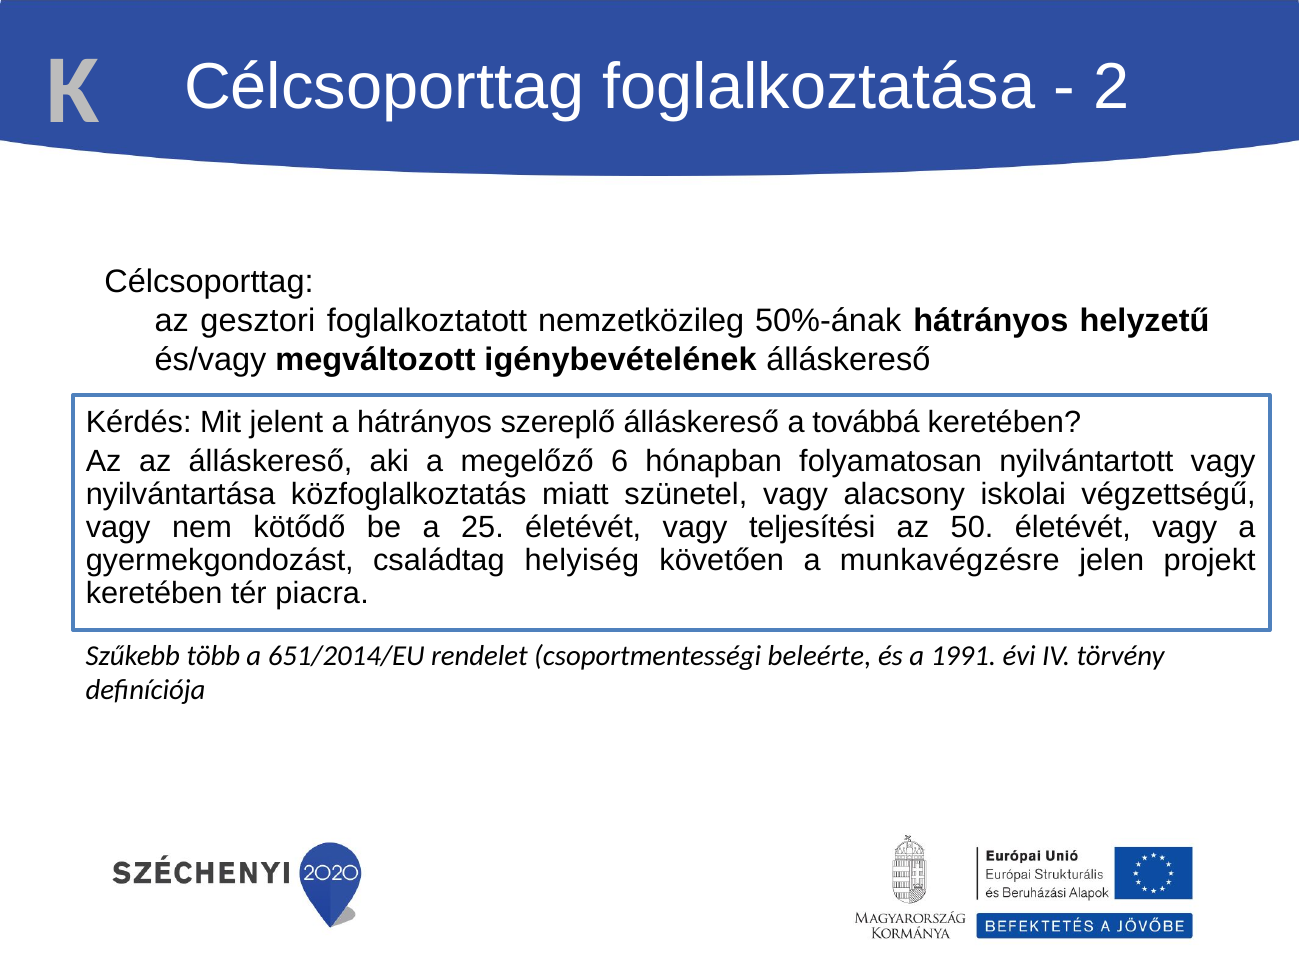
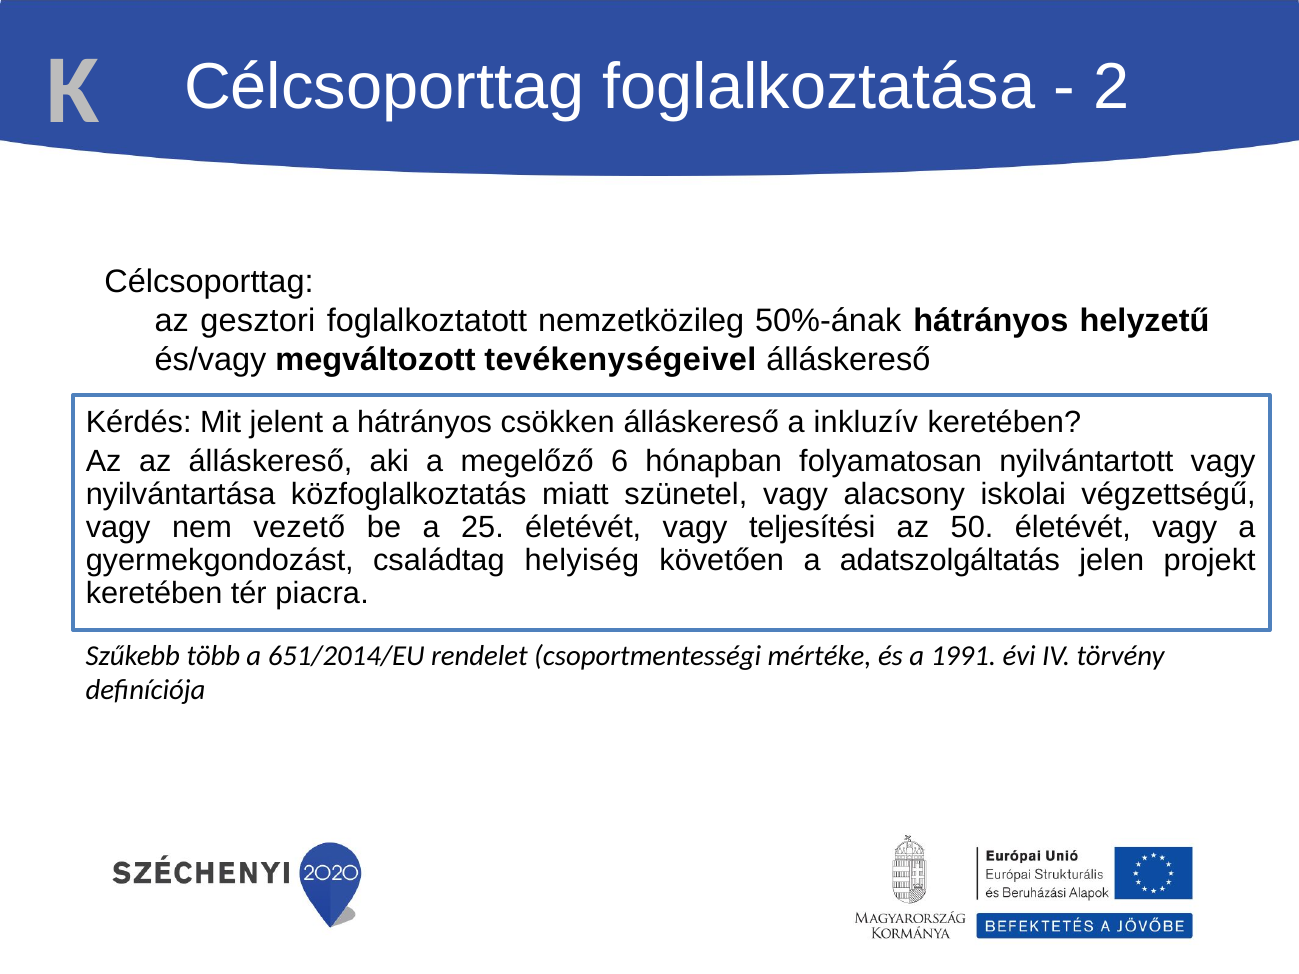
igénybevételének: igénybevételének -> tevékenységeivel
szereplő: szereplő -> csökken
továbbá: továbbá -> inkluzív
kötődő: kötődő -> vezető
munkavégzésre: munkavégzésre -> adatszolgáltatás
beleérte: beleérte -> mértéke
